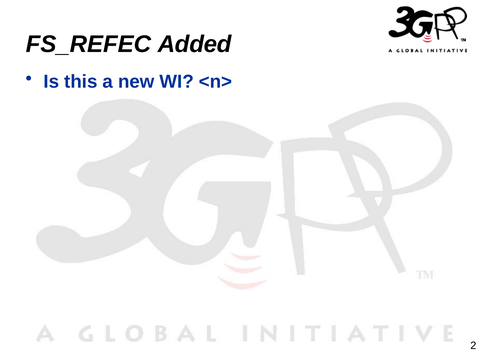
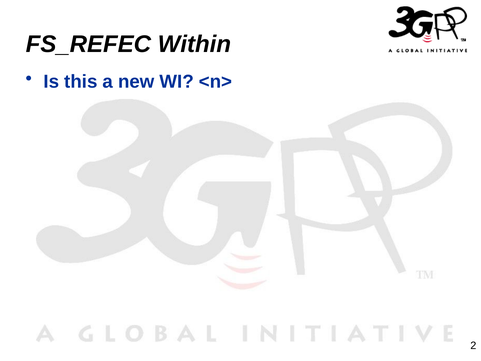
Added: Added -> Within
